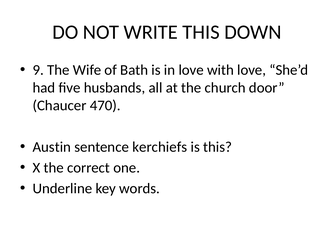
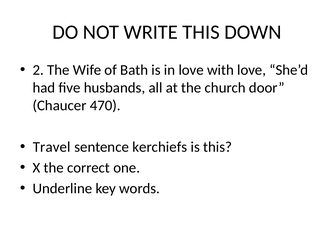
9: 9 -> 2
Austin: Austin -> Travel
